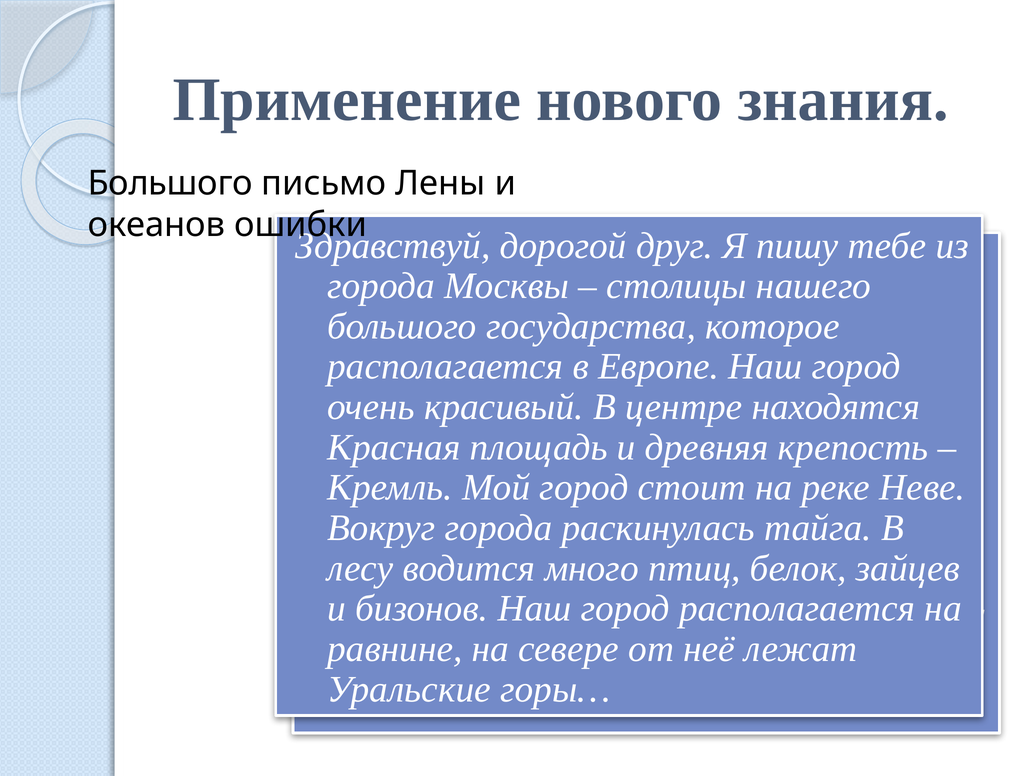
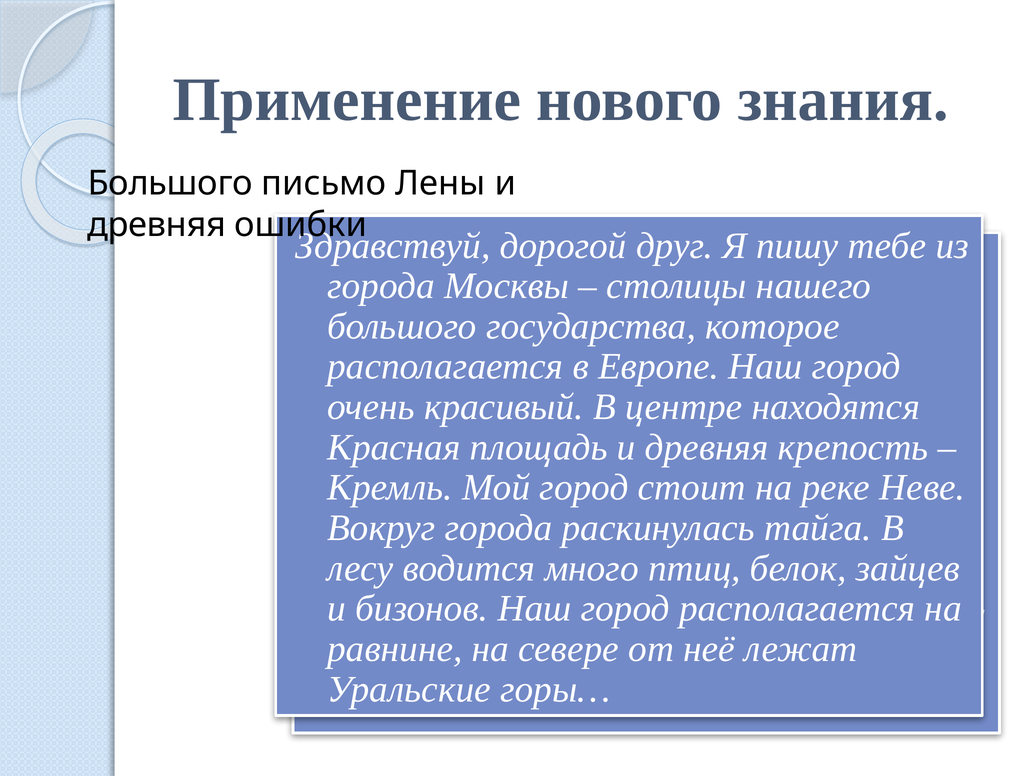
океанов at (157, 225): океанов -> древняя
